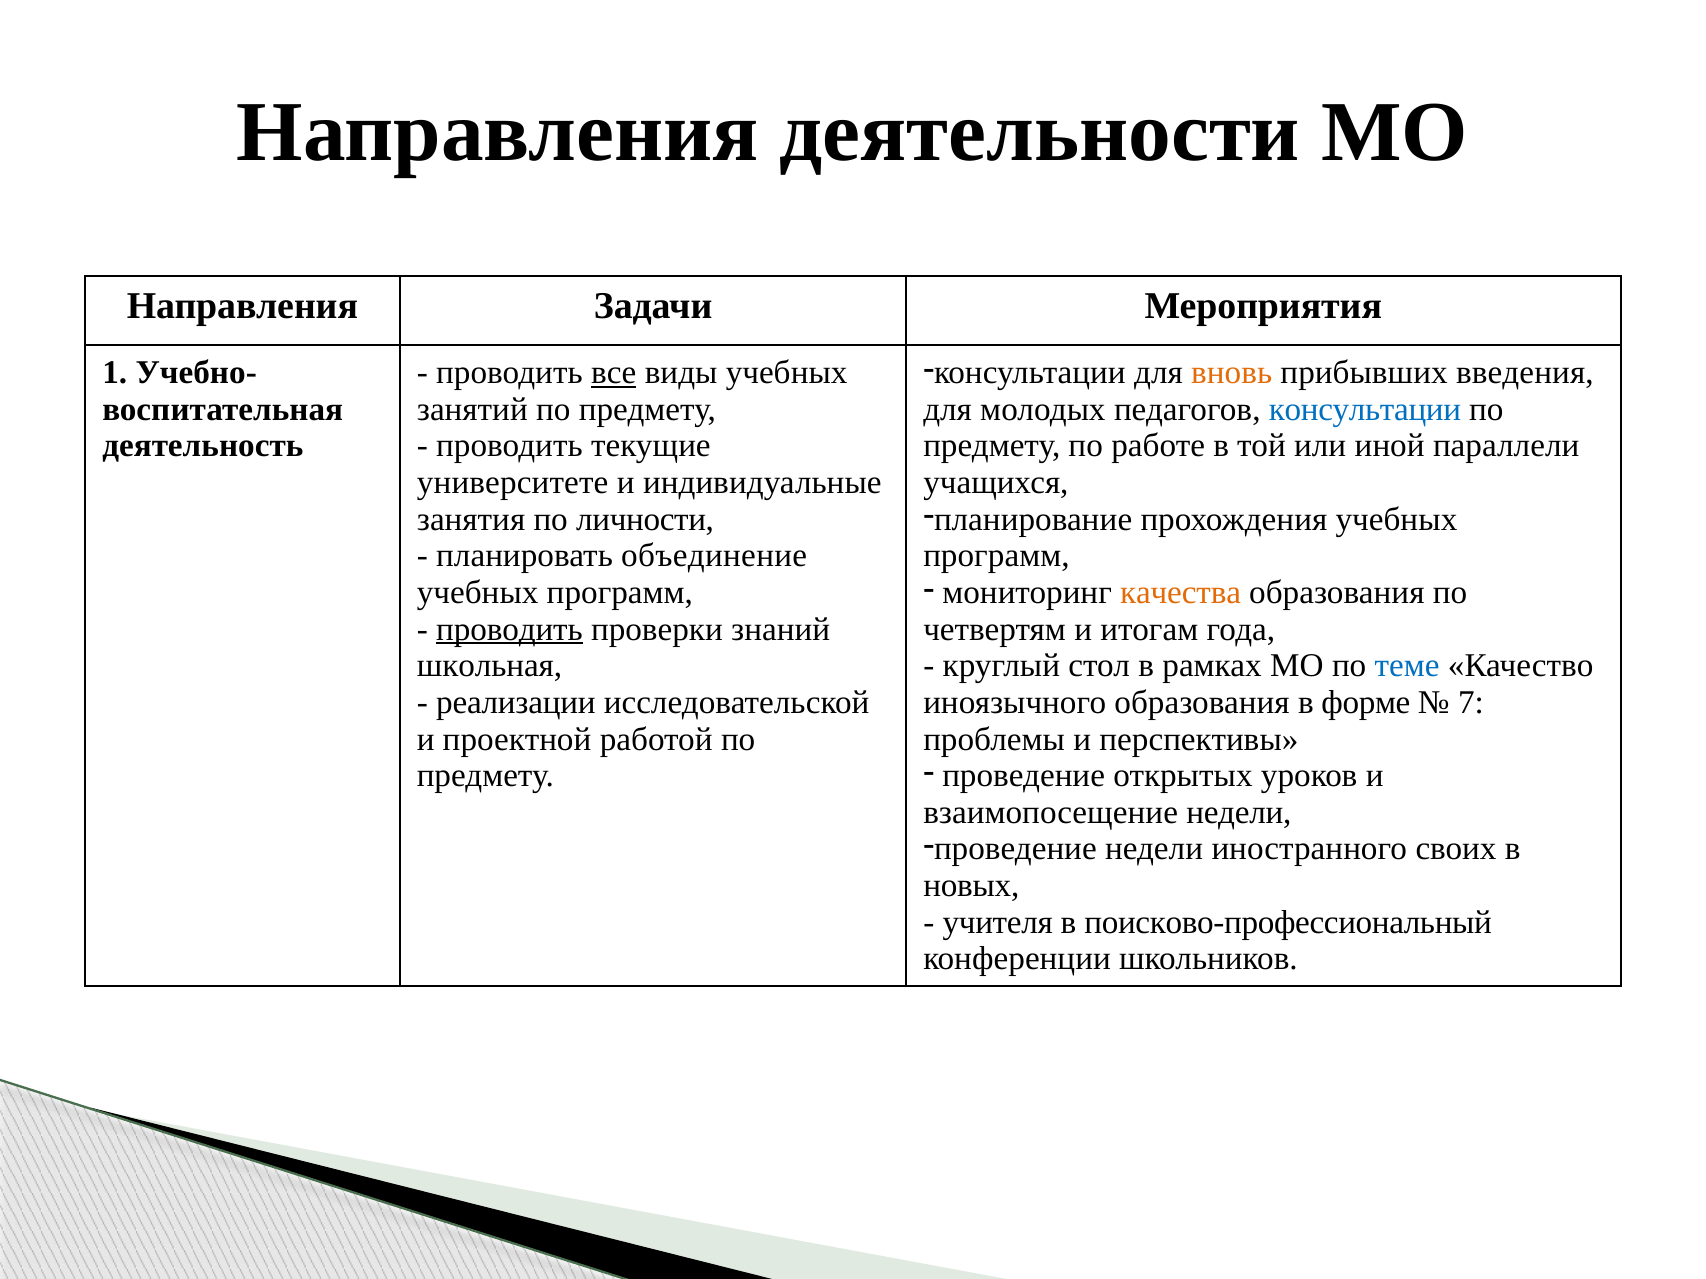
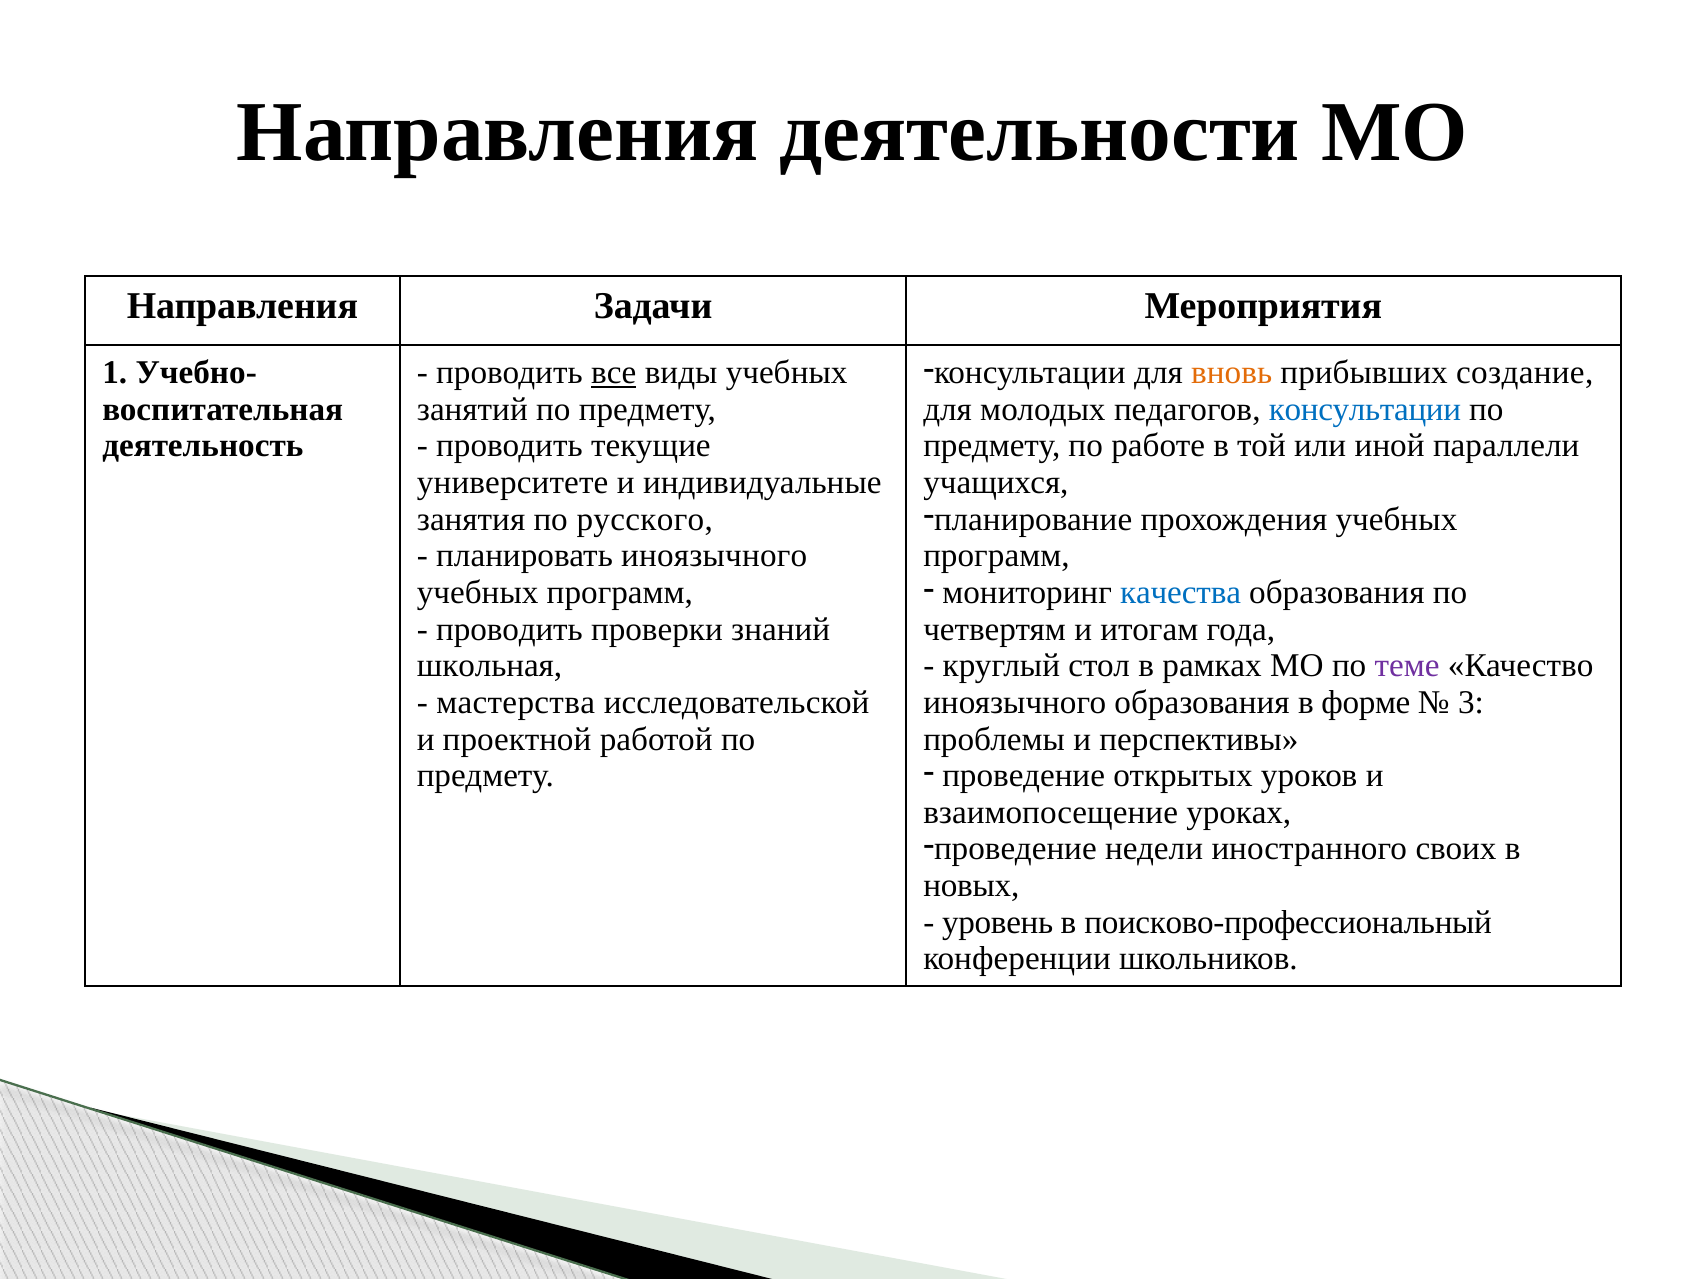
введения: введения -> создание
личности: личности -> русского
планировать объединение: объединение -> иноязычного
качества colour: orange -> blue
проводить at (509, 629) underline: present -> none
теме colour: blue -> purple
реализации: реализации -> мастерства
7: 7 -> 3
взаимопосещение недели: недели -> уроках
учителя: учителя -> уровень
